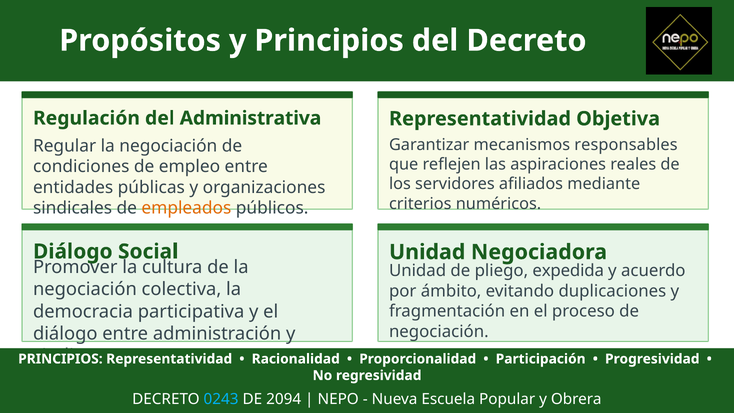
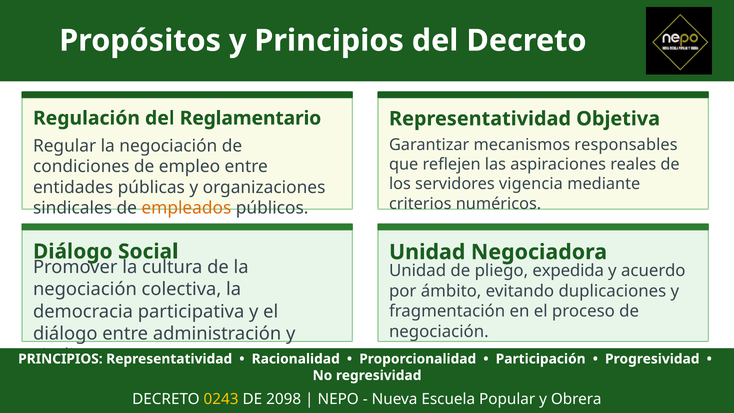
Administrativa: Administrativa -> Reglamentario
afiliados: afiliados -> vigencia
0243 colour: light blue -> yellow
2094: 2094 -> 2098
